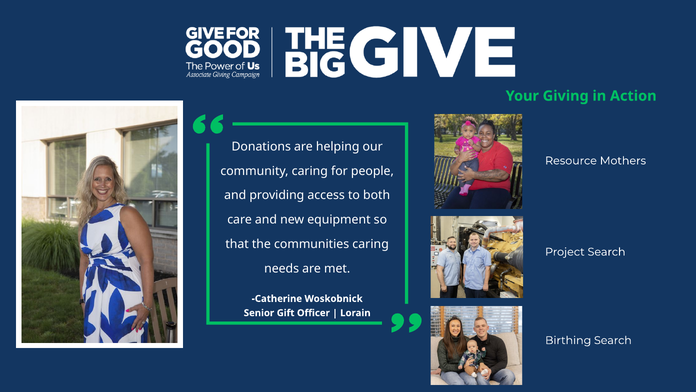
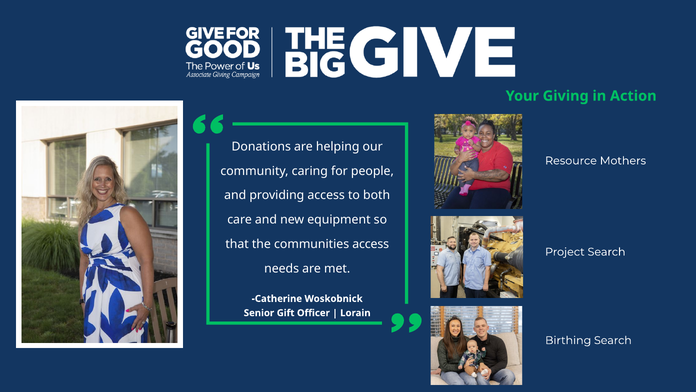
communities caring: caring -> access
